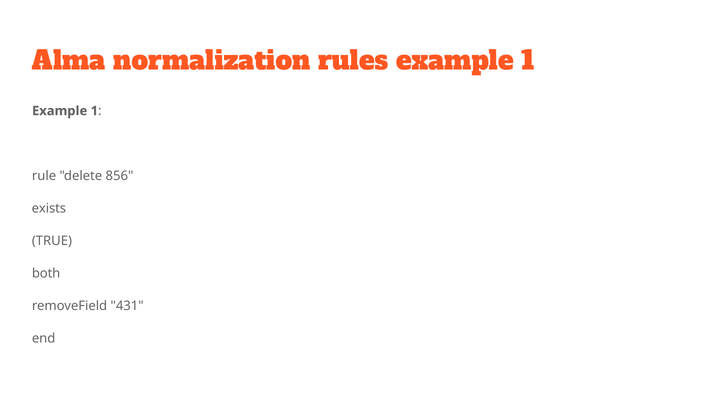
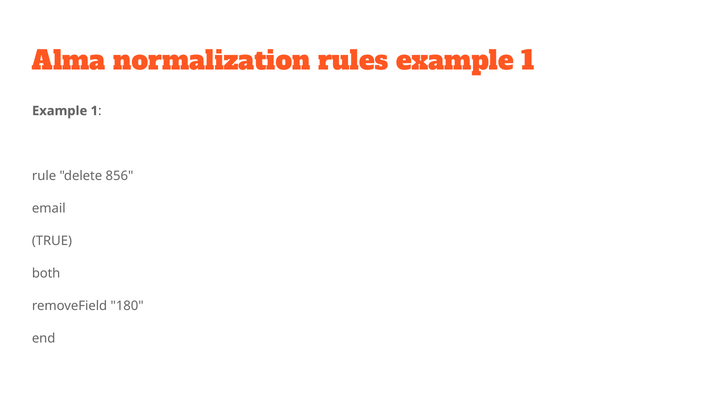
exists: exists -> email
431: 431 -> 180
